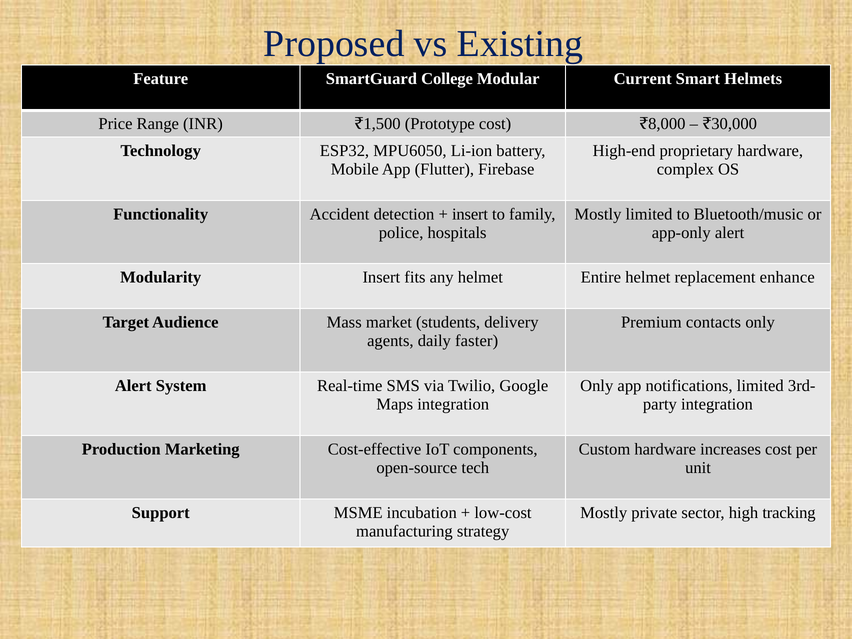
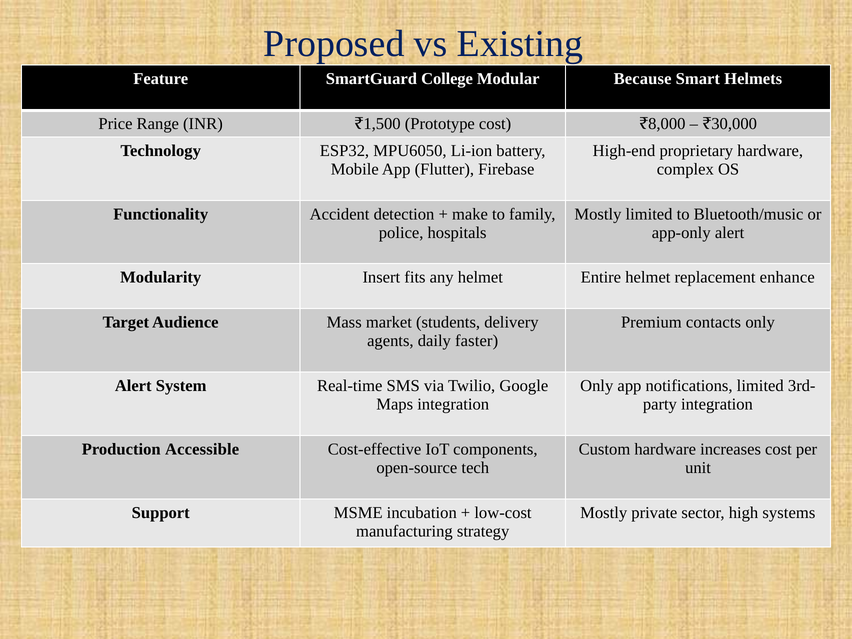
Current: Current -> Because
insert at (470, 214): insert -> make
Marketing: Marketing -> Accessible
tracking: tracking -> systems
